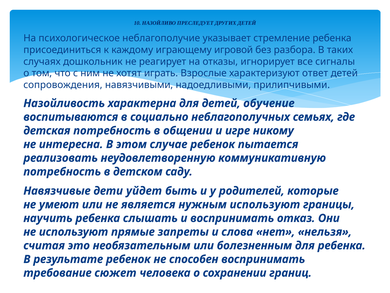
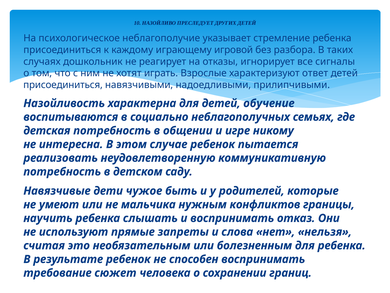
сопровождения at (63, 85): сопровождения -> присоединиться
уйдет: уйдет -> чужое
является: является -> мальчика
нужным используют: используют -> конфликтов
